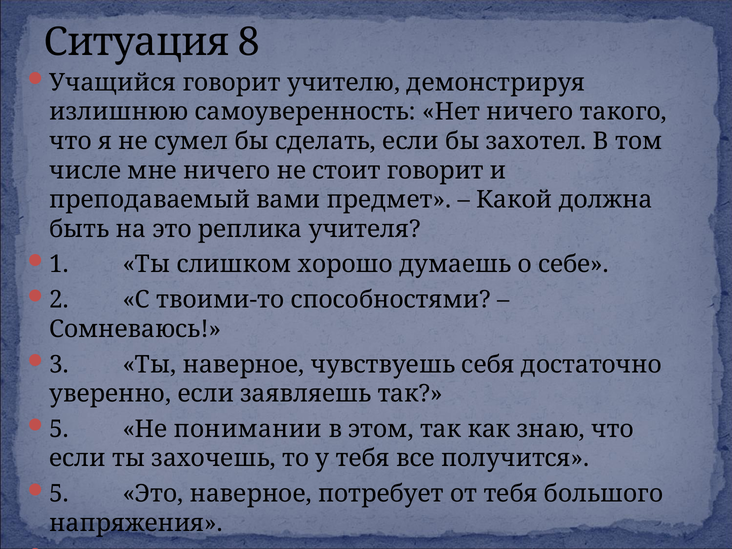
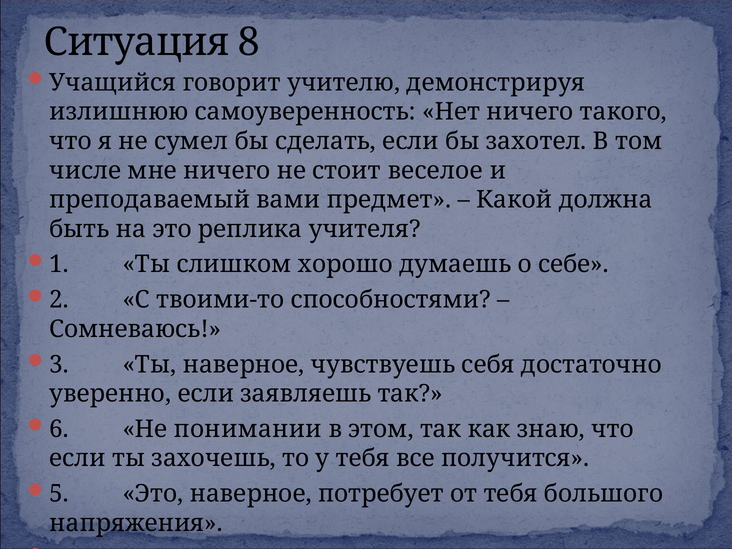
стоит говорит: говорит -> веселое
5 at (59, 429): 5 -> 6
